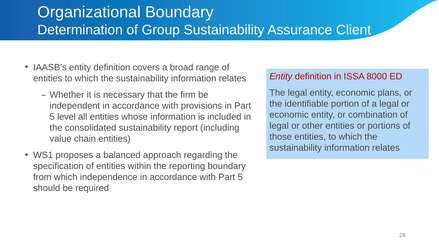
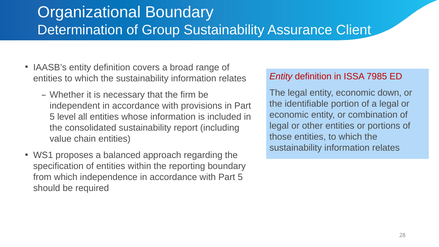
8000: 8000 -> 7985
plans: plans -> down
